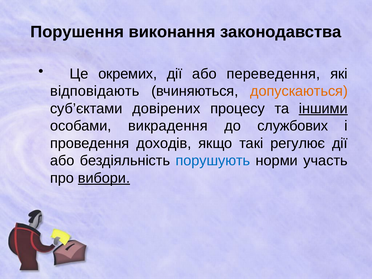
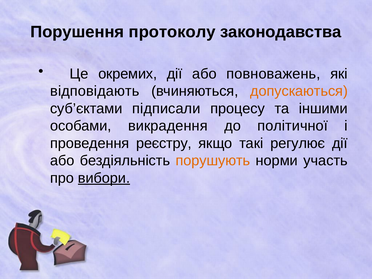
виконання: виконання -> протоколу
переведення: переведення -> повноважень
довірених: довірених -> підписали
іншими underline: present -> none
службових: службових -> політичної
доходів: доходів -> реєстру
порушують colour: blue -> orange
